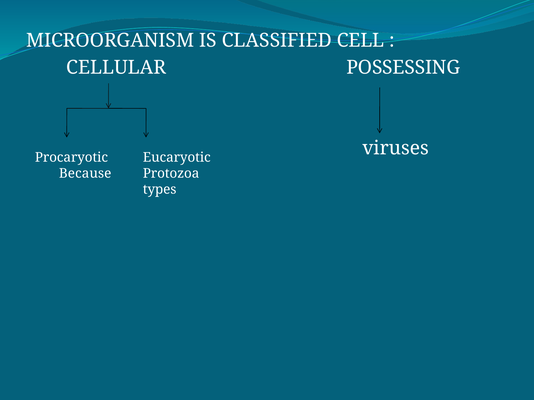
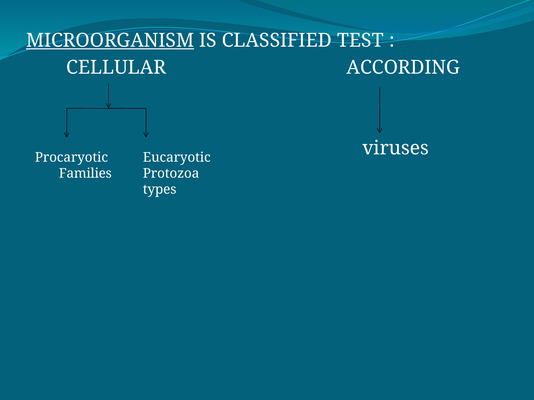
MICROORGANISM underline: none -> present
CELL: CELL -> TEST
POSSESSING: POSSESSING -> ACCORDING
Because: Because -> Families
